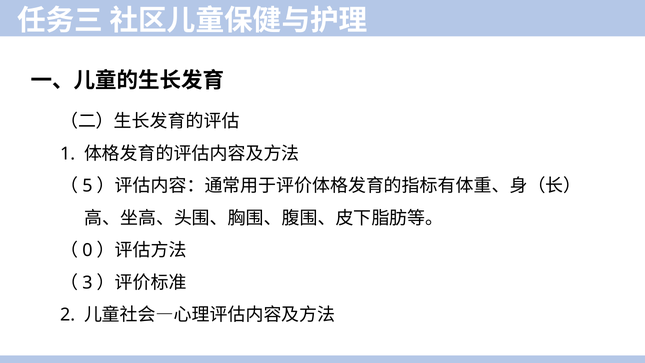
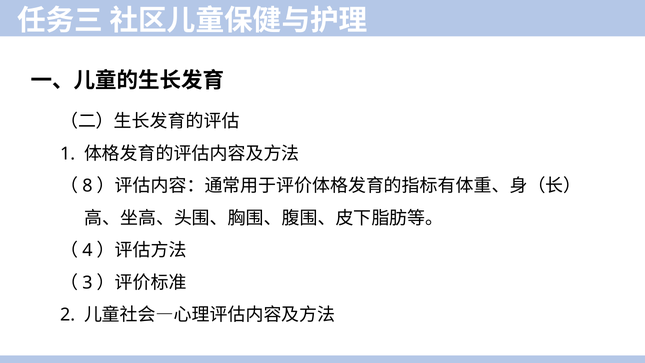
5: 5 -> 8
0: 0 -> 4
